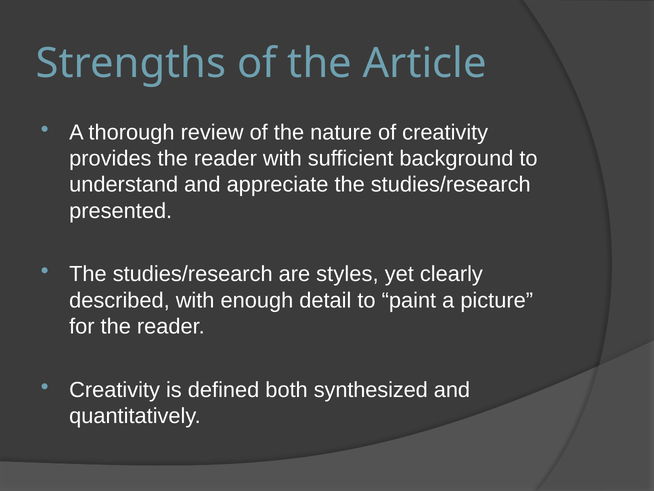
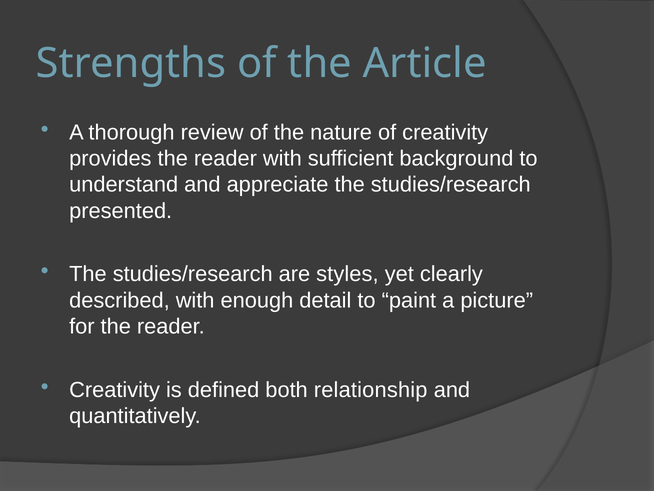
synthesized: synthesized -> relationship
